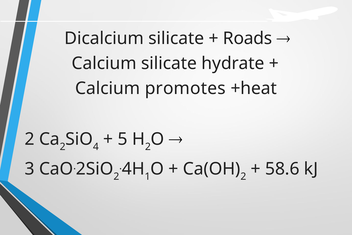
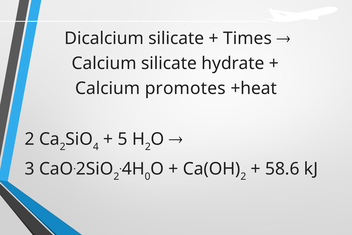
Roads: Roads -> Times
1: 1 -> 0
